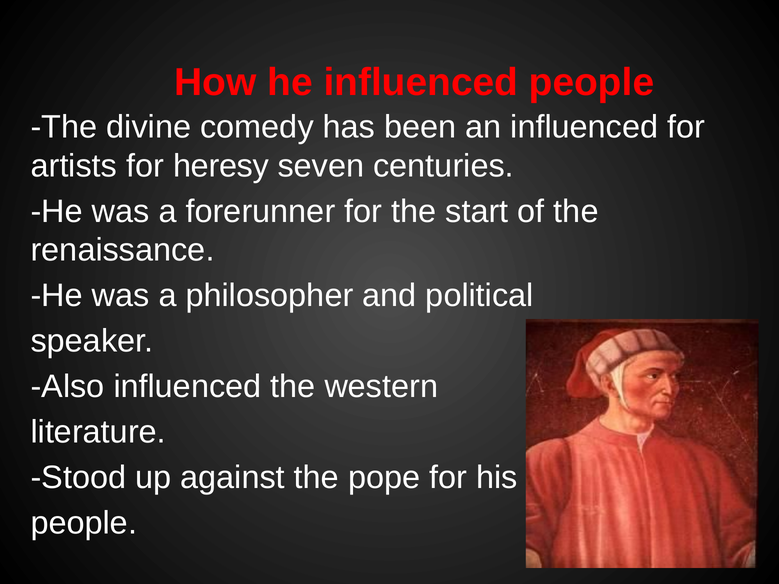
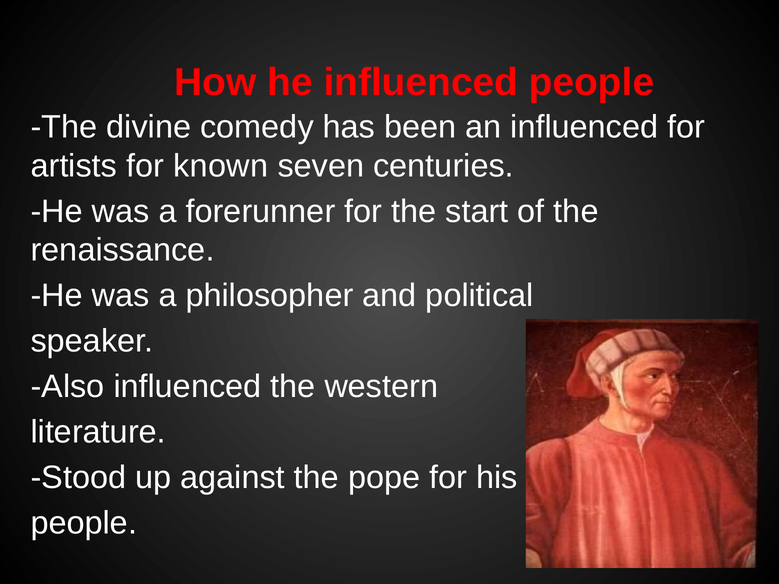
heresy: heresy -> known
